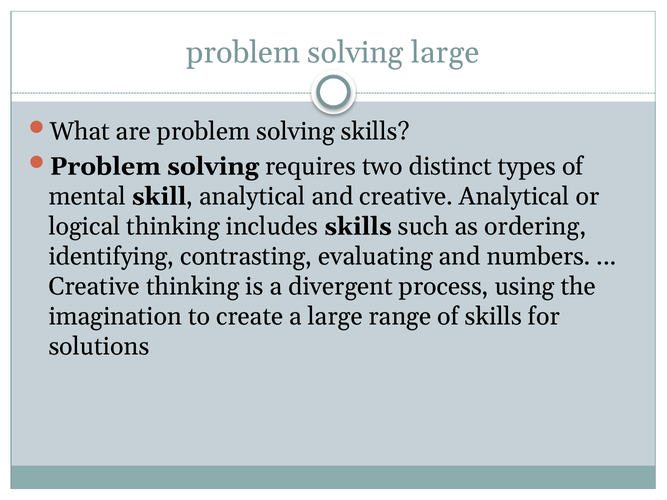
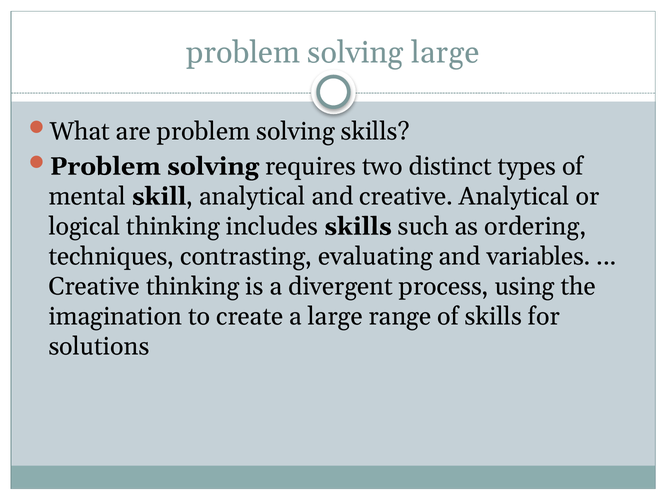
identifying: identifying -> techniques
numbers: numbers -> variables
